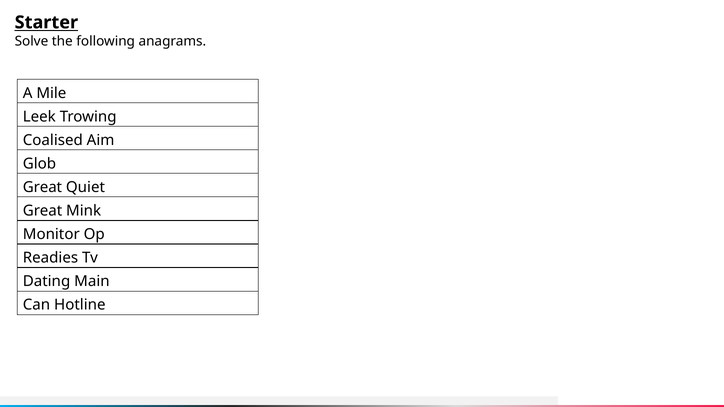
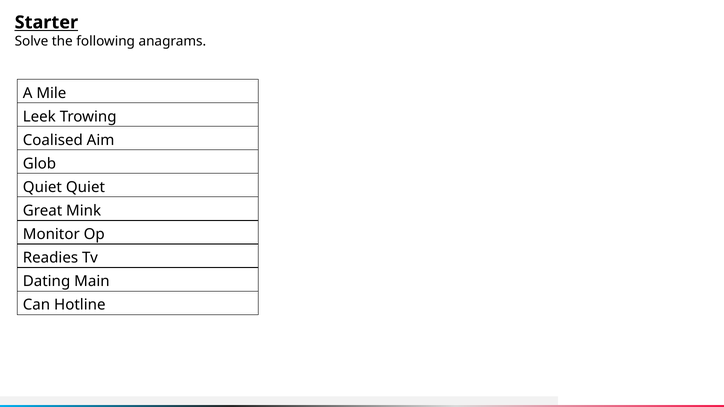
Great at (42, 187): Great -> Quiet
